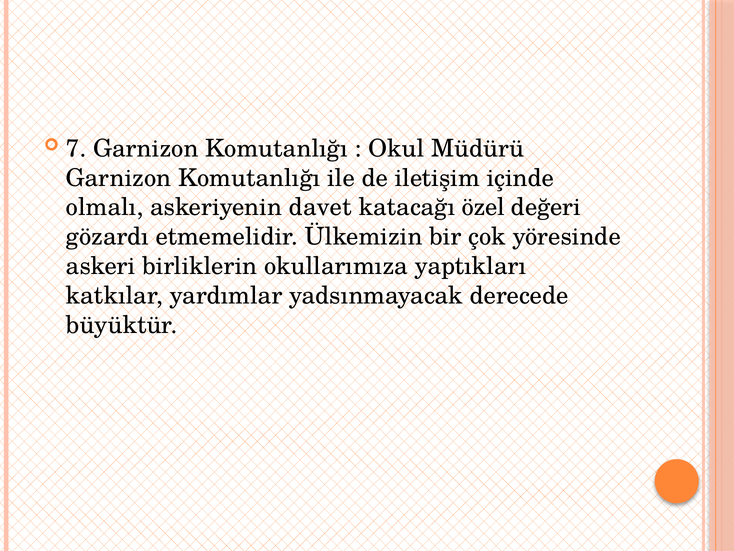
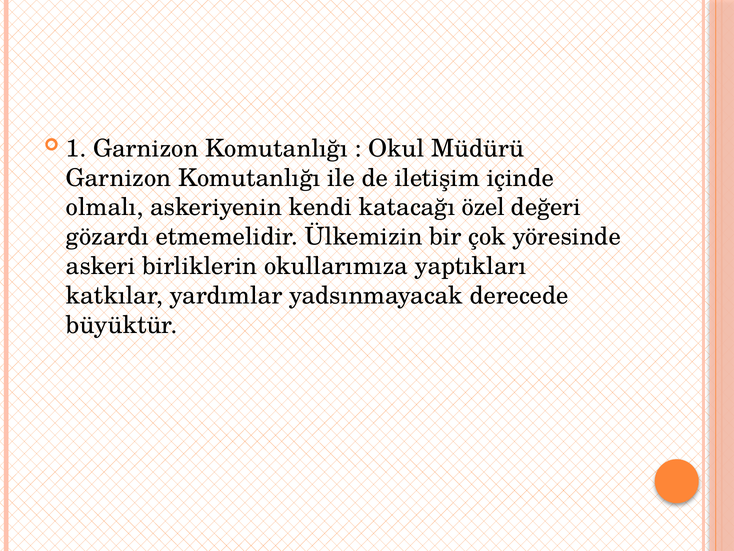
7: 7 -> 1
davet: davet -> kendi
